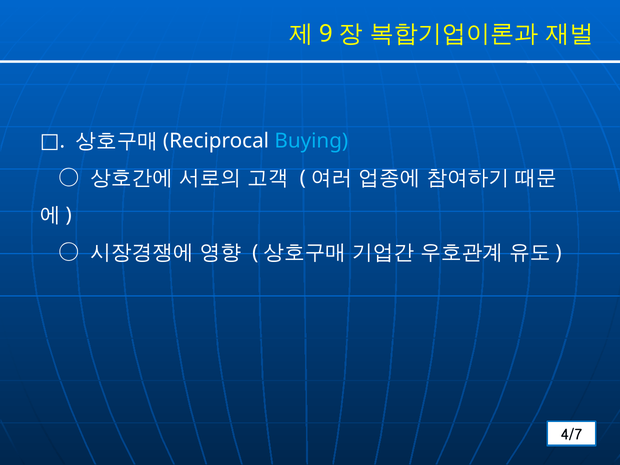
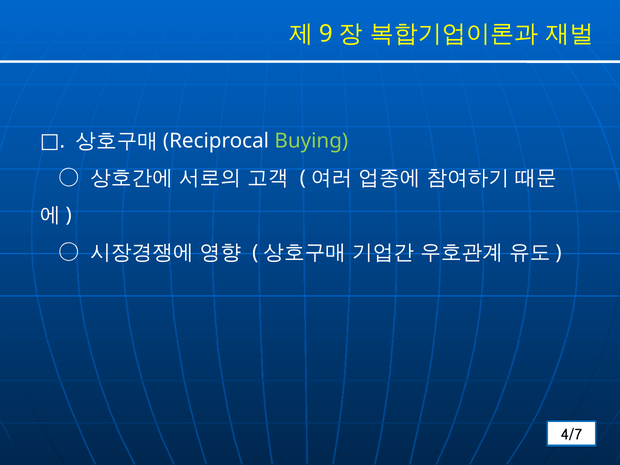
Buying colour: light blue -> light green
